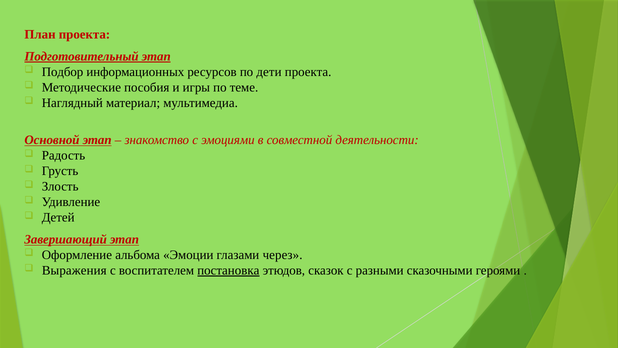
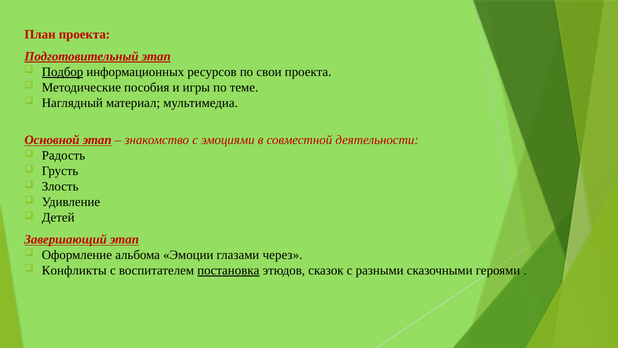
Подбор underline: none -> present
дети: дети -> свои
Выражения: Выражения -> Конфликты
